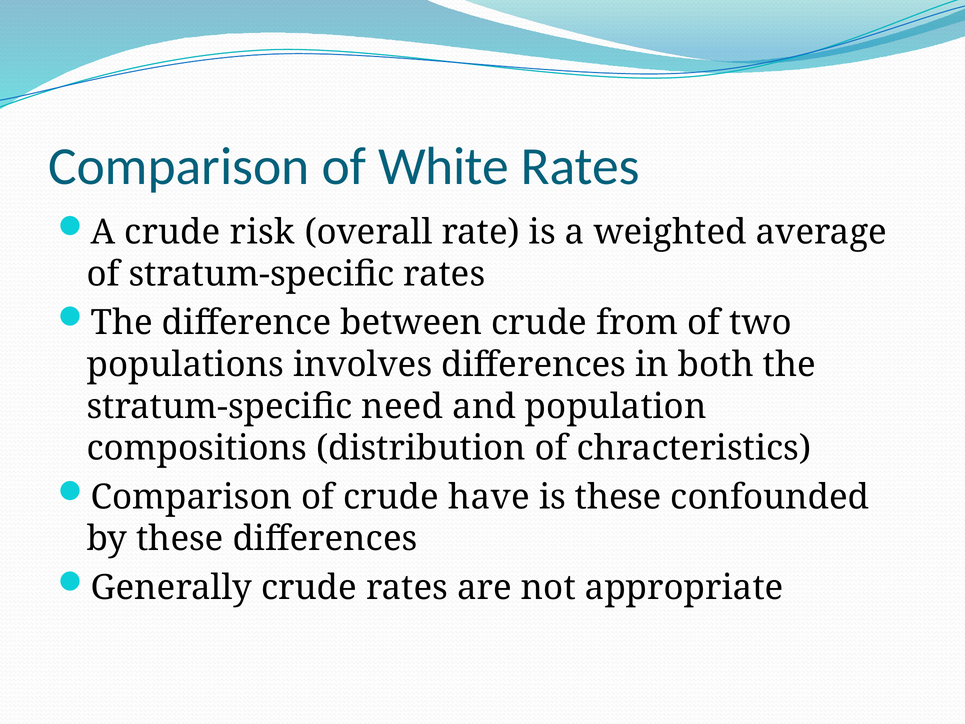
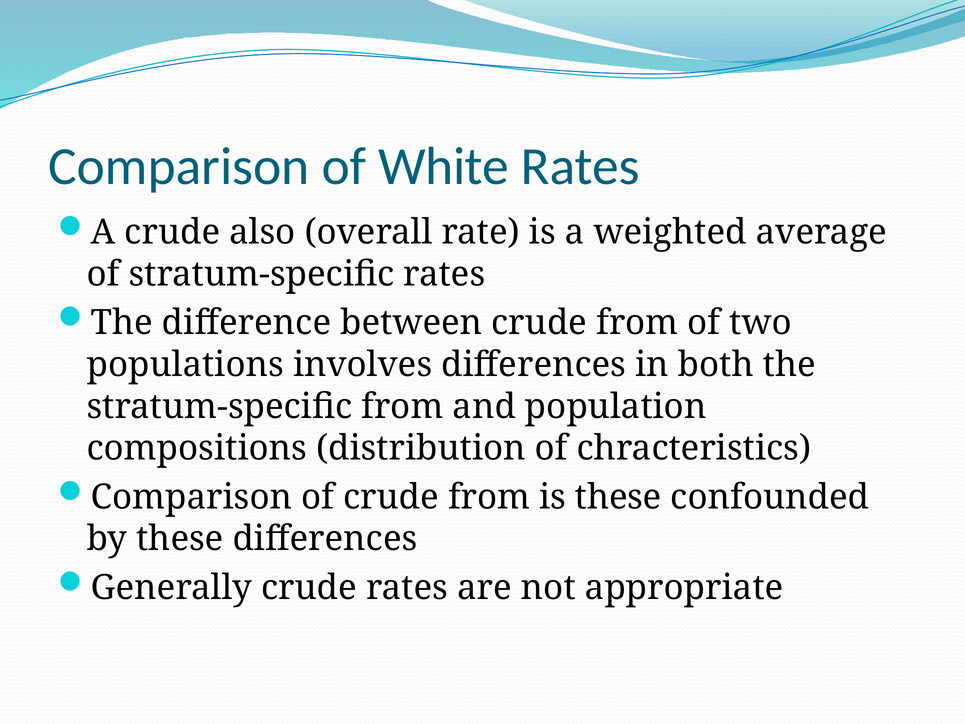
risk: risk -> also
stratum-specific need: need -> from
of crude have: have -> from
